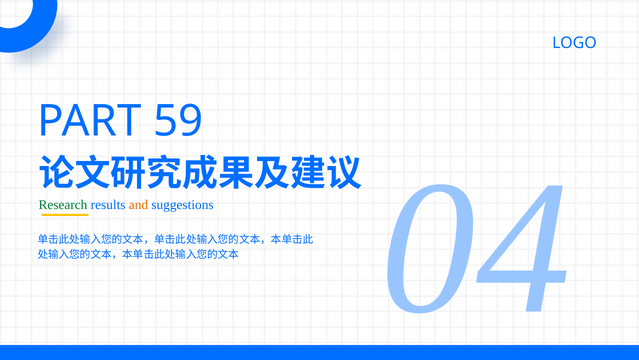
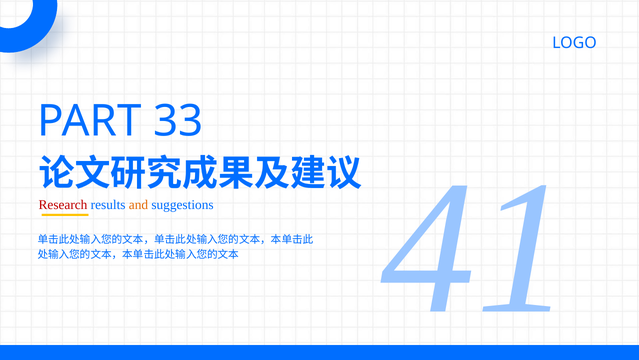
59: 59 -> 33
Research colour: green -> red
04: 04 -> 41
